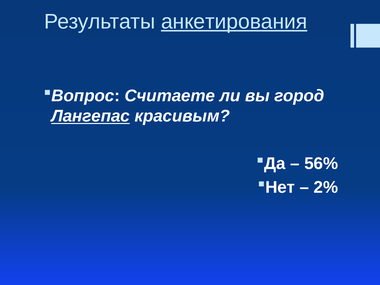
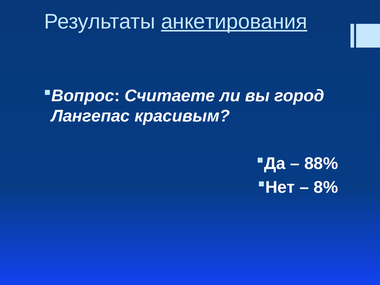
Лангепас underline: present -> none
56%: 56% -> 88%
2%: 2% -> 8%
